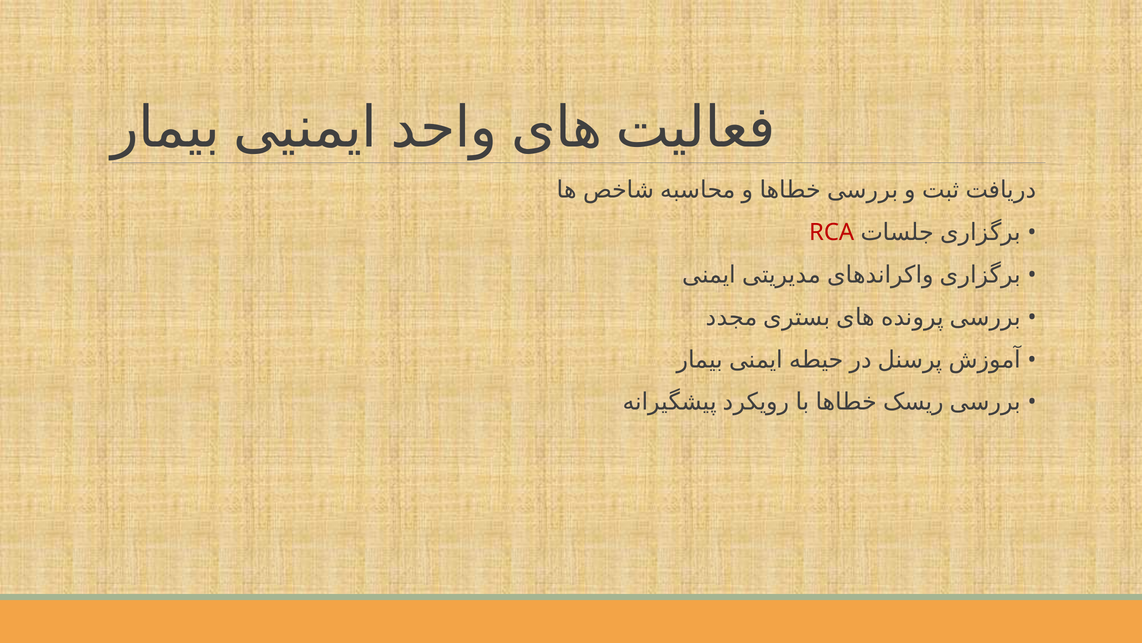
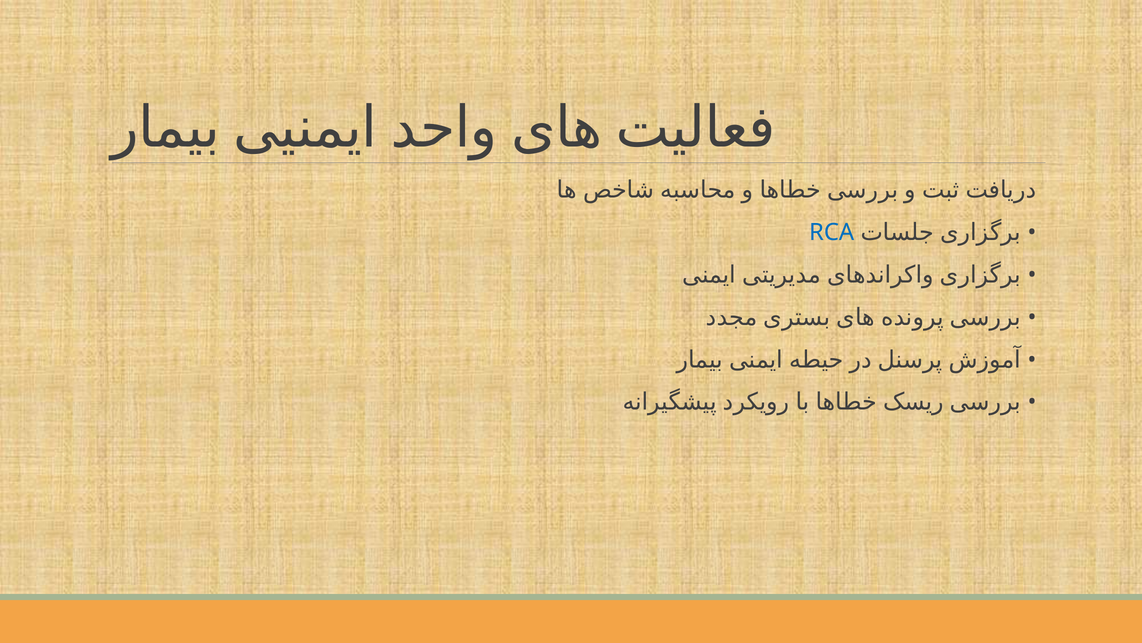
RCA colour: red -> blue
